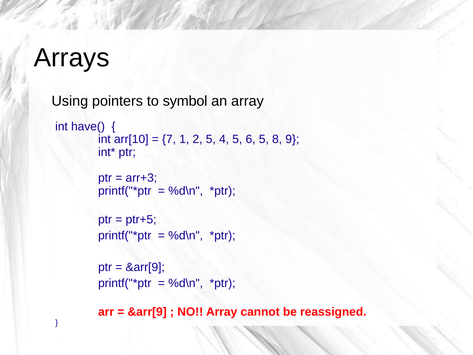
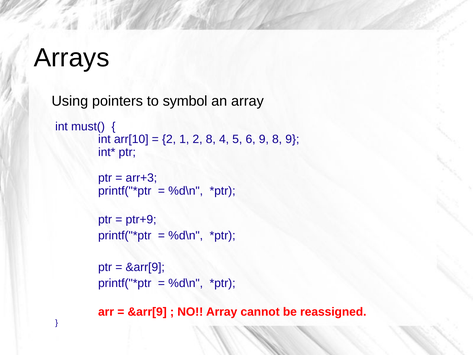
have(: have( -> must(
7 at (169, 139): 7 -> 2
2 5: 5 -> 8
6 5: 5 -> 9
ptr+5: ptr+5 -> ptr+9
